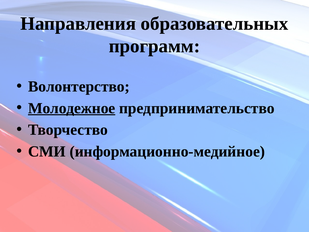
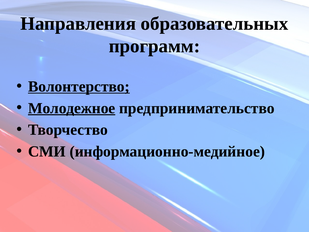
Волонтерство underline: none -> present
